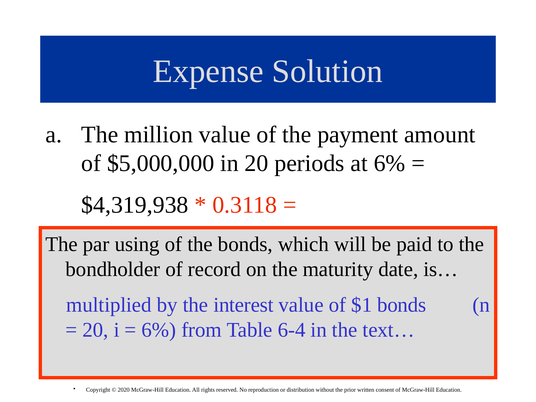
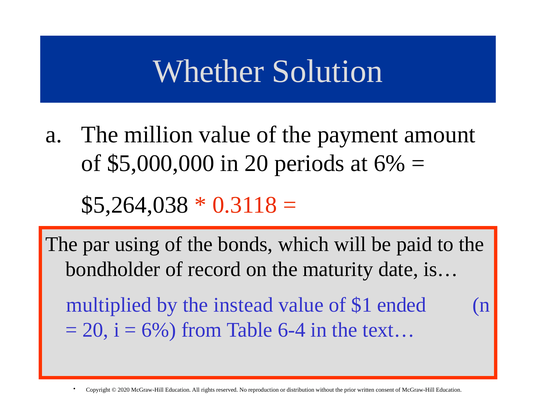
Expense: Expense -> Whether
$4,319,938: $4,319,938 -> $5,264,038
interest: interest -> instead
$1 bonds: bonds -> ended
